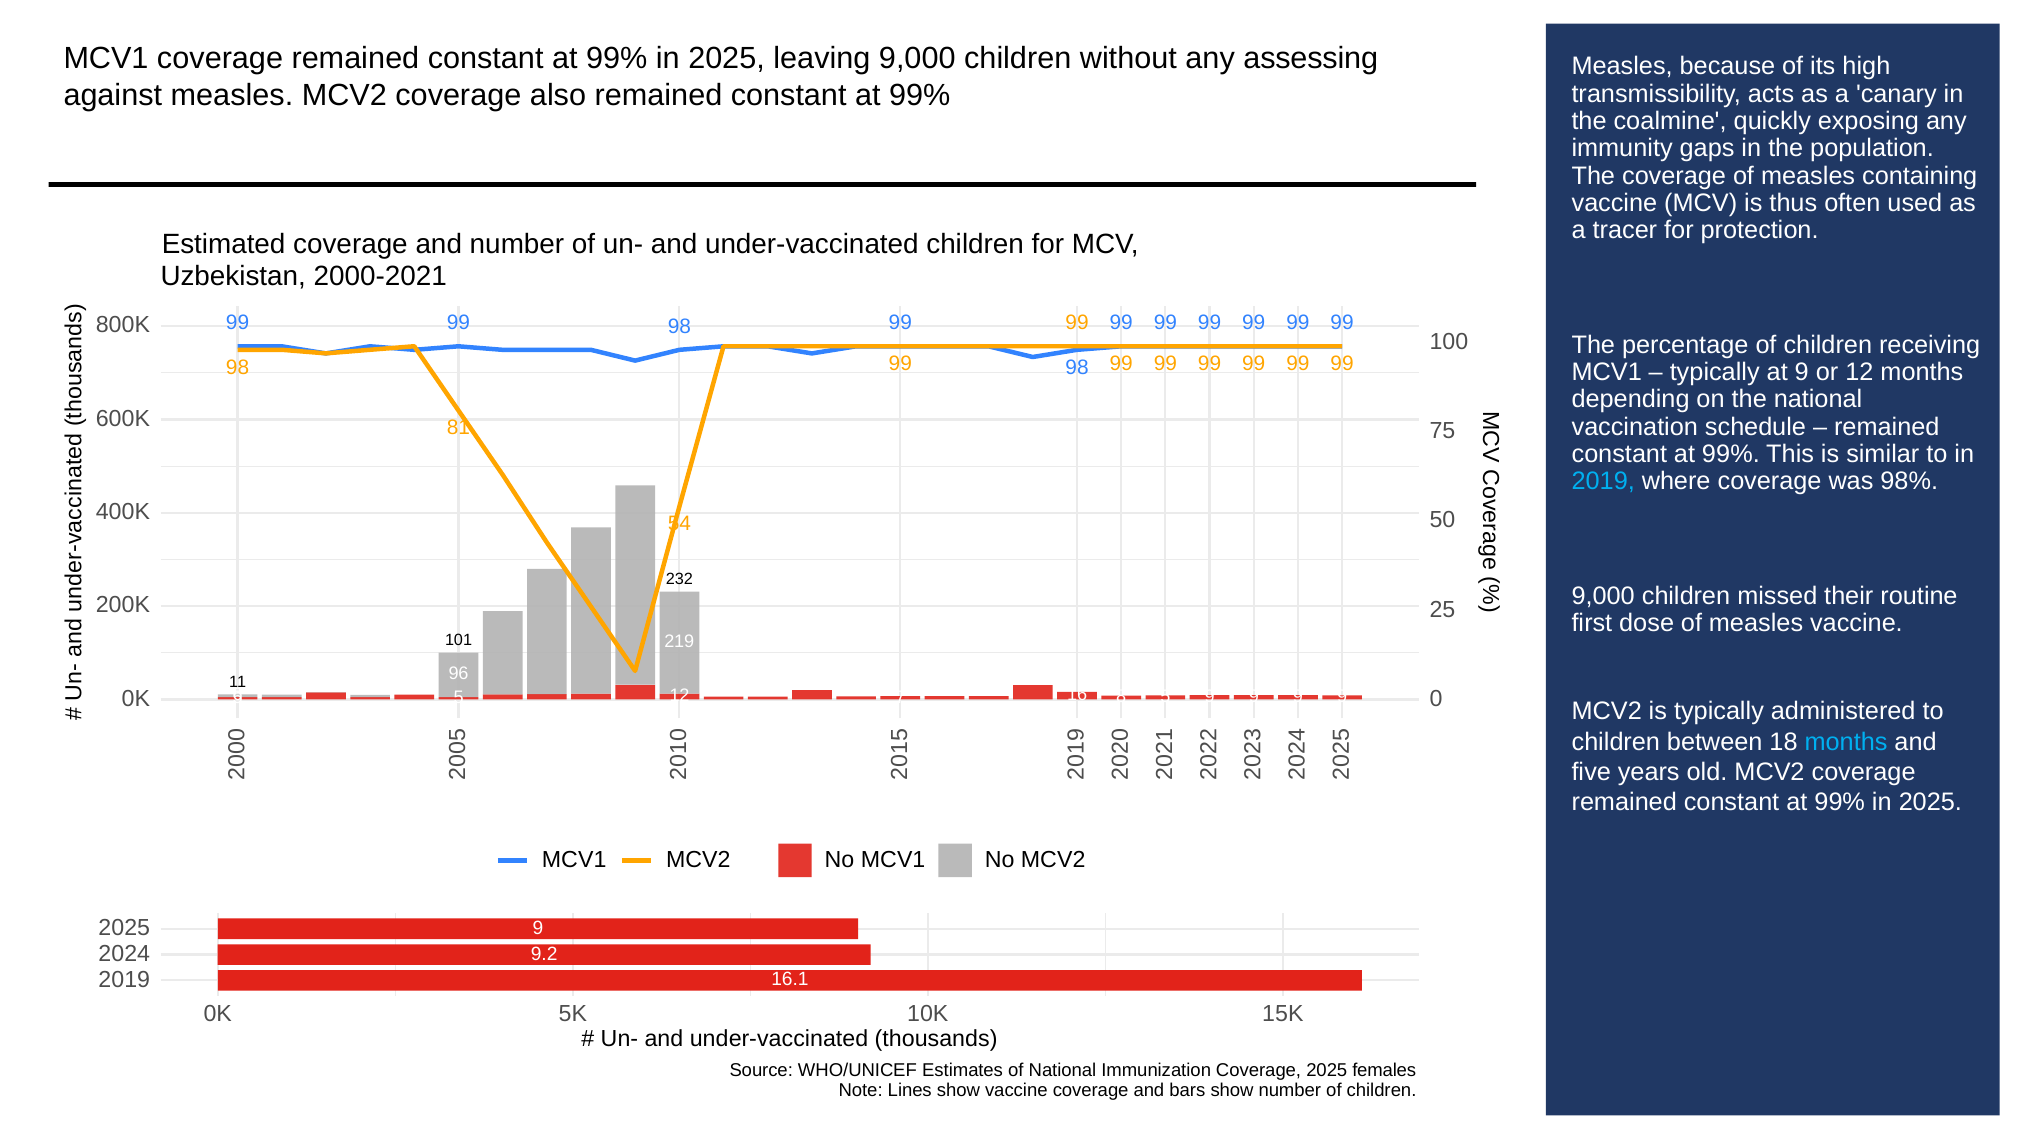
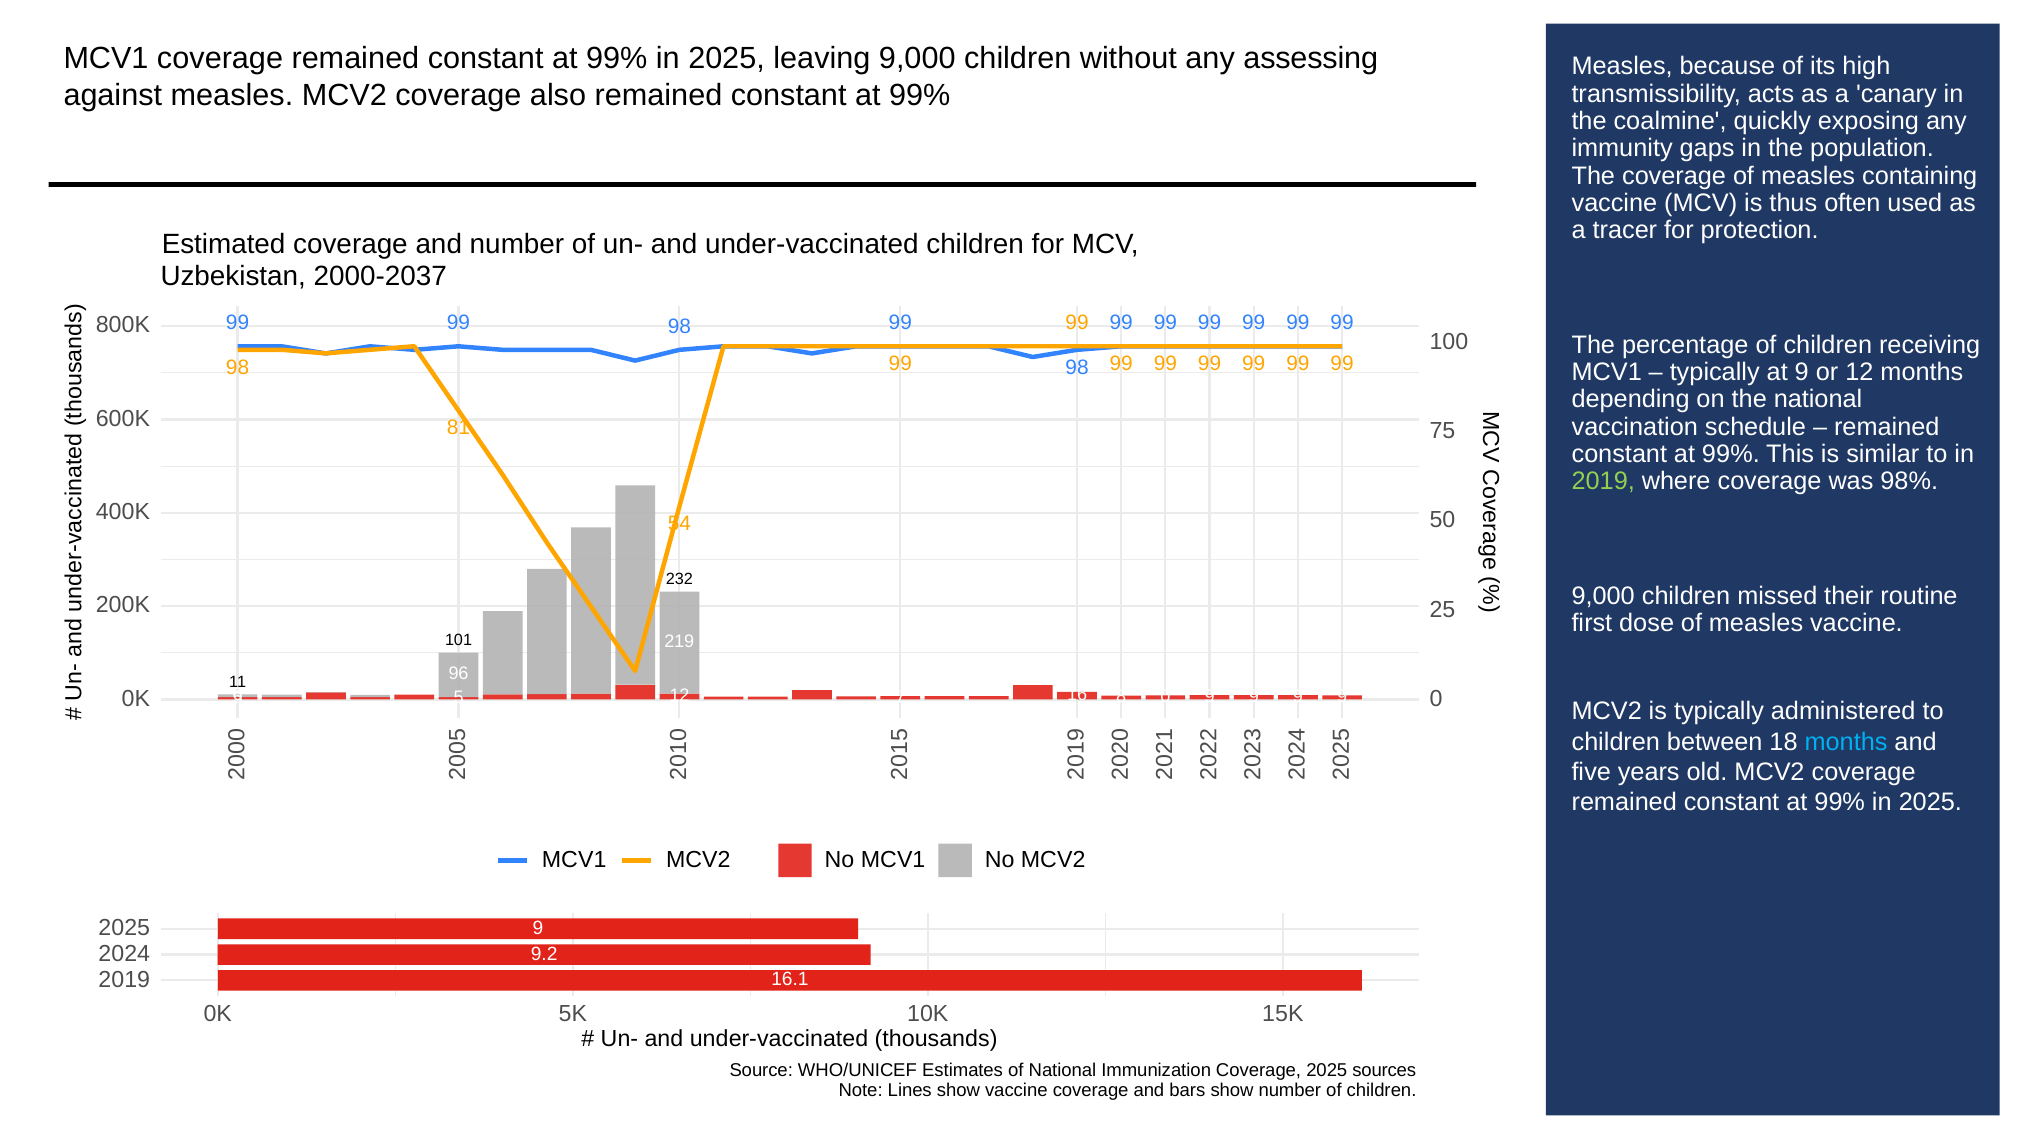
2000-2021: 2000-2021 -> 2000-2037
2019 at (1603, 482) colour: light blue -> light green
8 5: 5 -> 0
females: females -> sources
